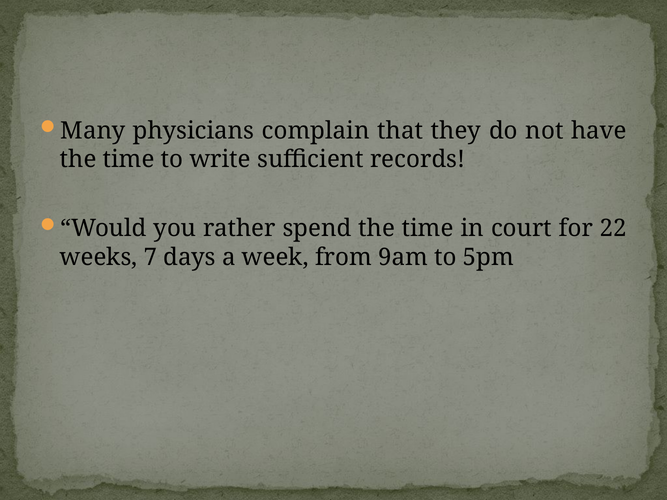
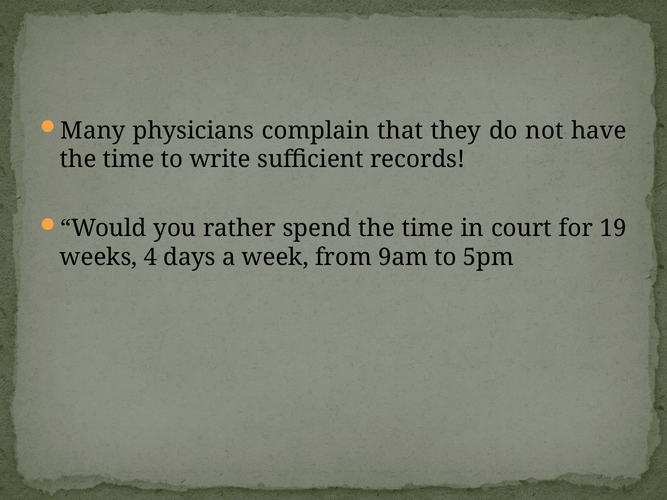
22: 22 -> 19
7: 7 -> 4
